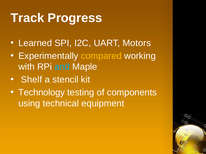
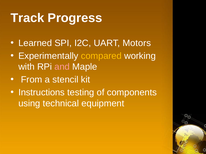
and colour: light blue -> pink
Shelf: Shelf -> From
Technology: Technology -> Instructions
